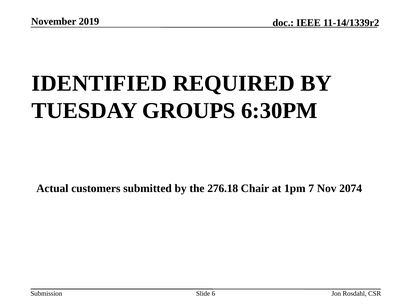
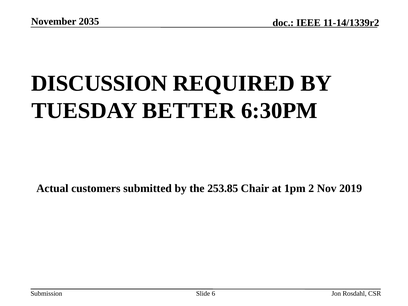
2019: 2019 -> 2035
IDENTIFIED: IDENTIFIED -> DISCUSSION
GROUPS: GROUPS -> BETTER
276.18: 276.18 -> 253.85
7: 7 -> 2
2074: 2074 -> 2019
